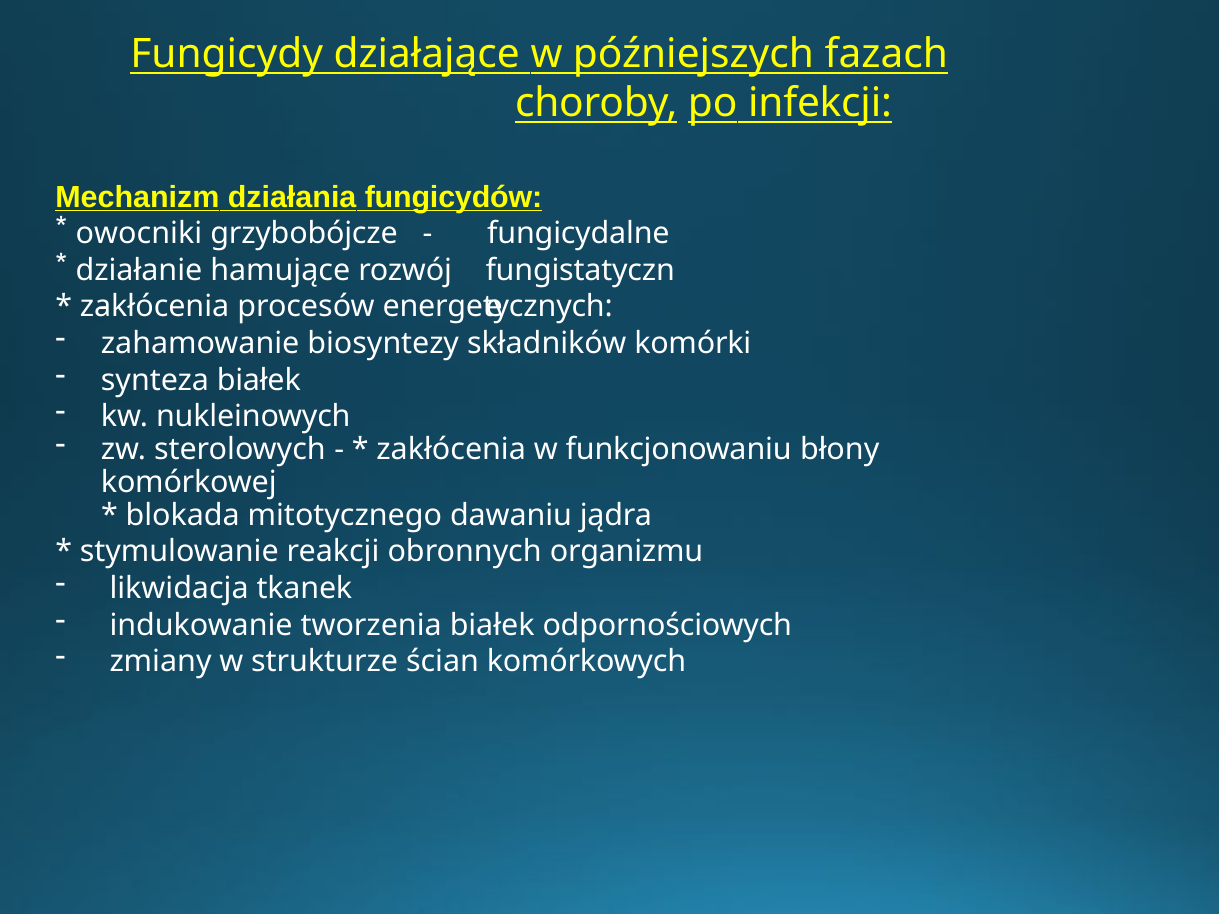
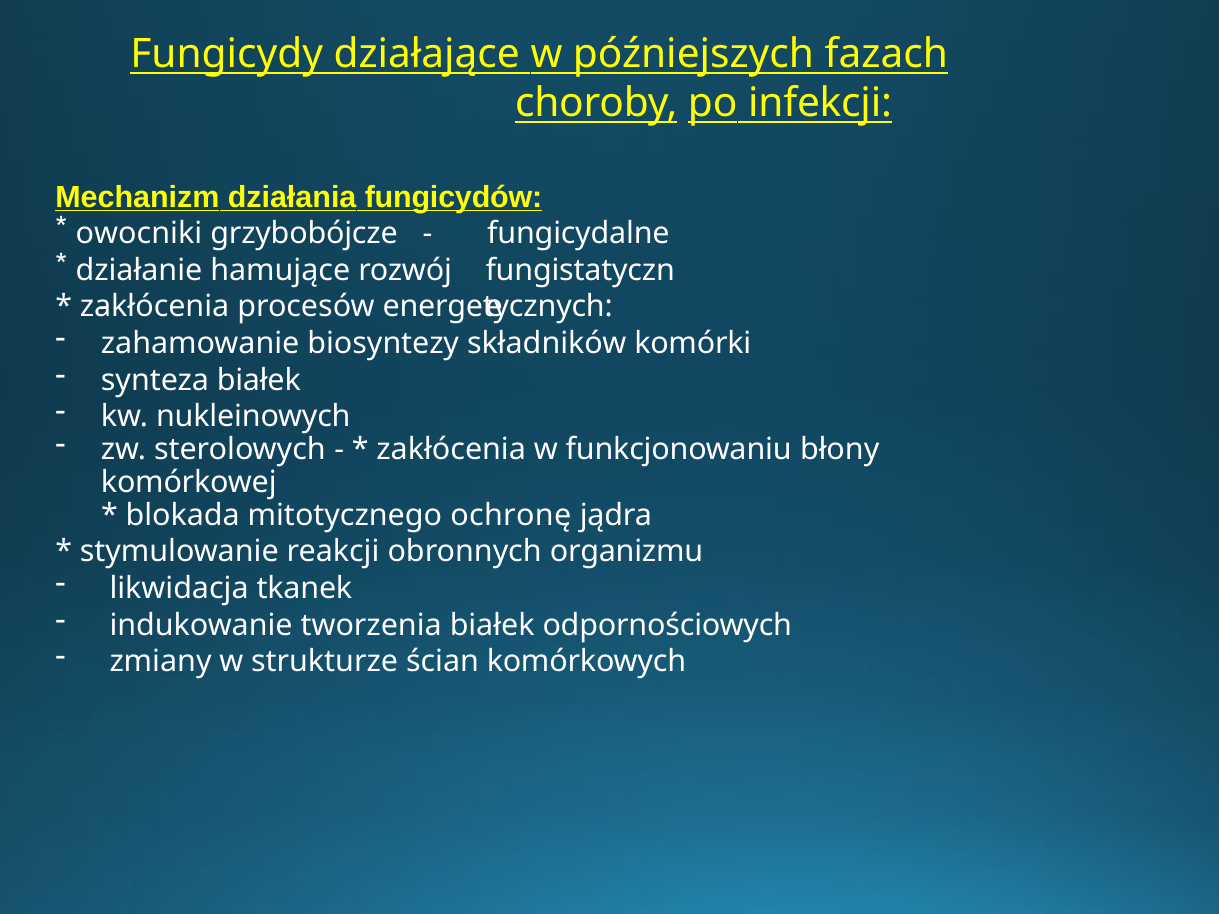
dawaniu: dawaniu -> ochronę
